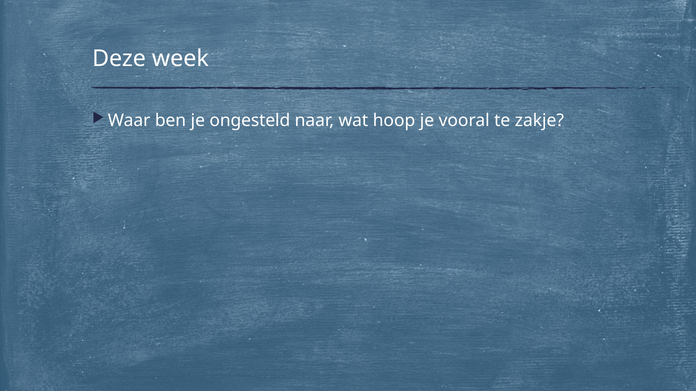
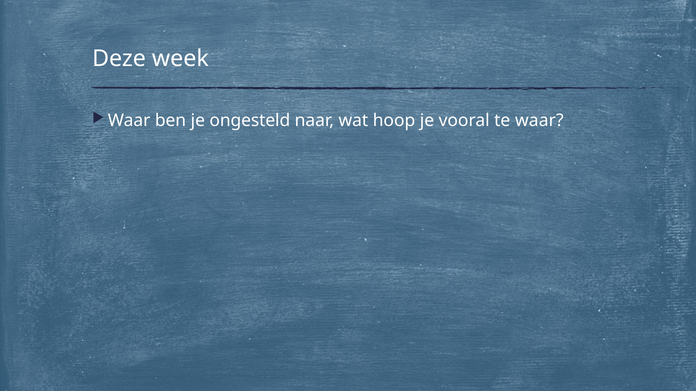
te zakje: zakje -> waar
